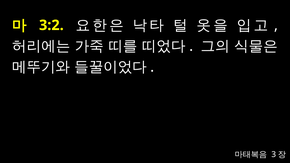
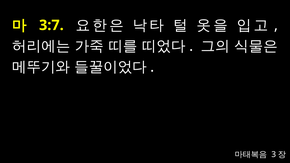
3:2: 3:2 -> 3:7
